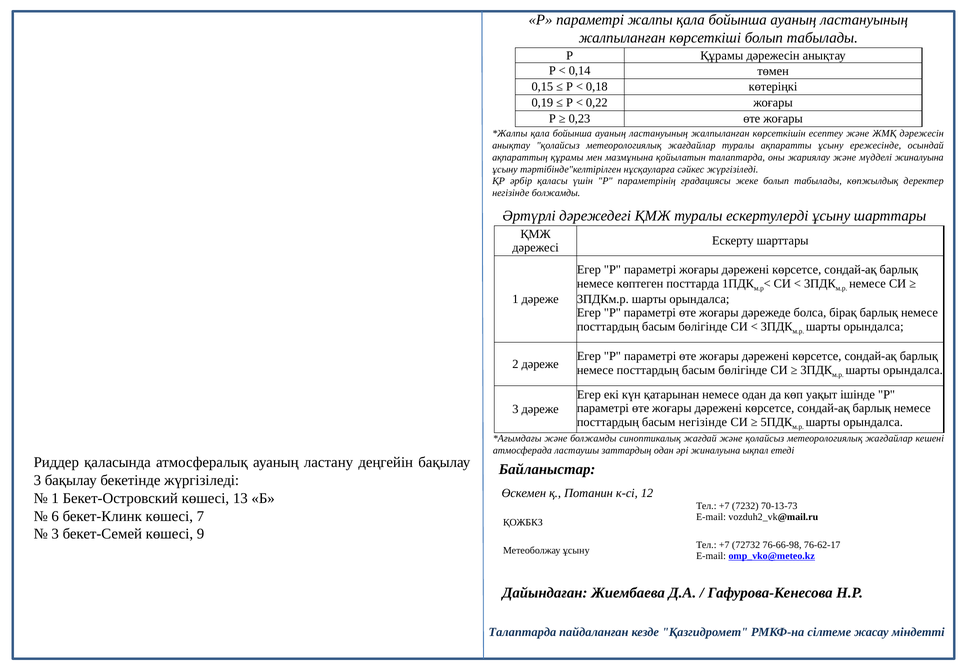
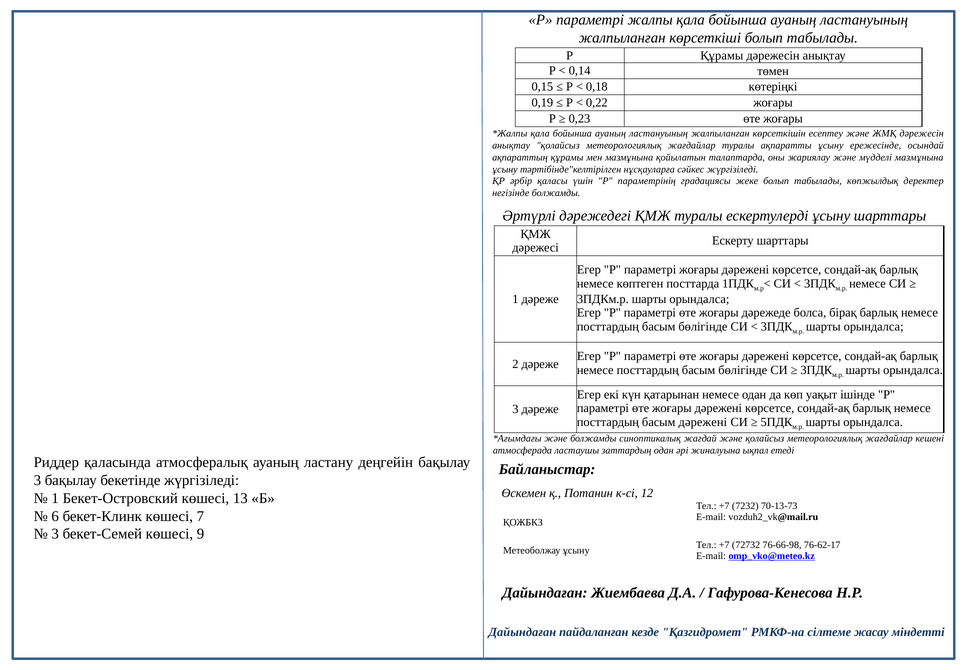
мүдделі жиналуына: жиналуына -> мазмұнына
басым негізінде: негізінде -> дәрежені
Талаптарда at (522, 632): Талаптарда -> Дайындаған
